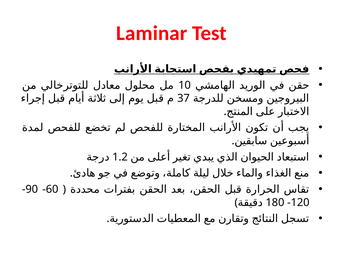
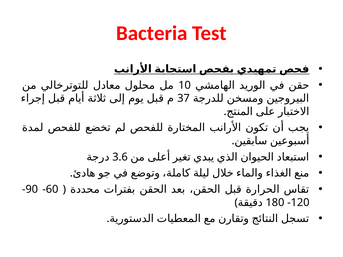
Laminar: Laminar -> Bacteria
1.2: 1.2 -> 3.6
